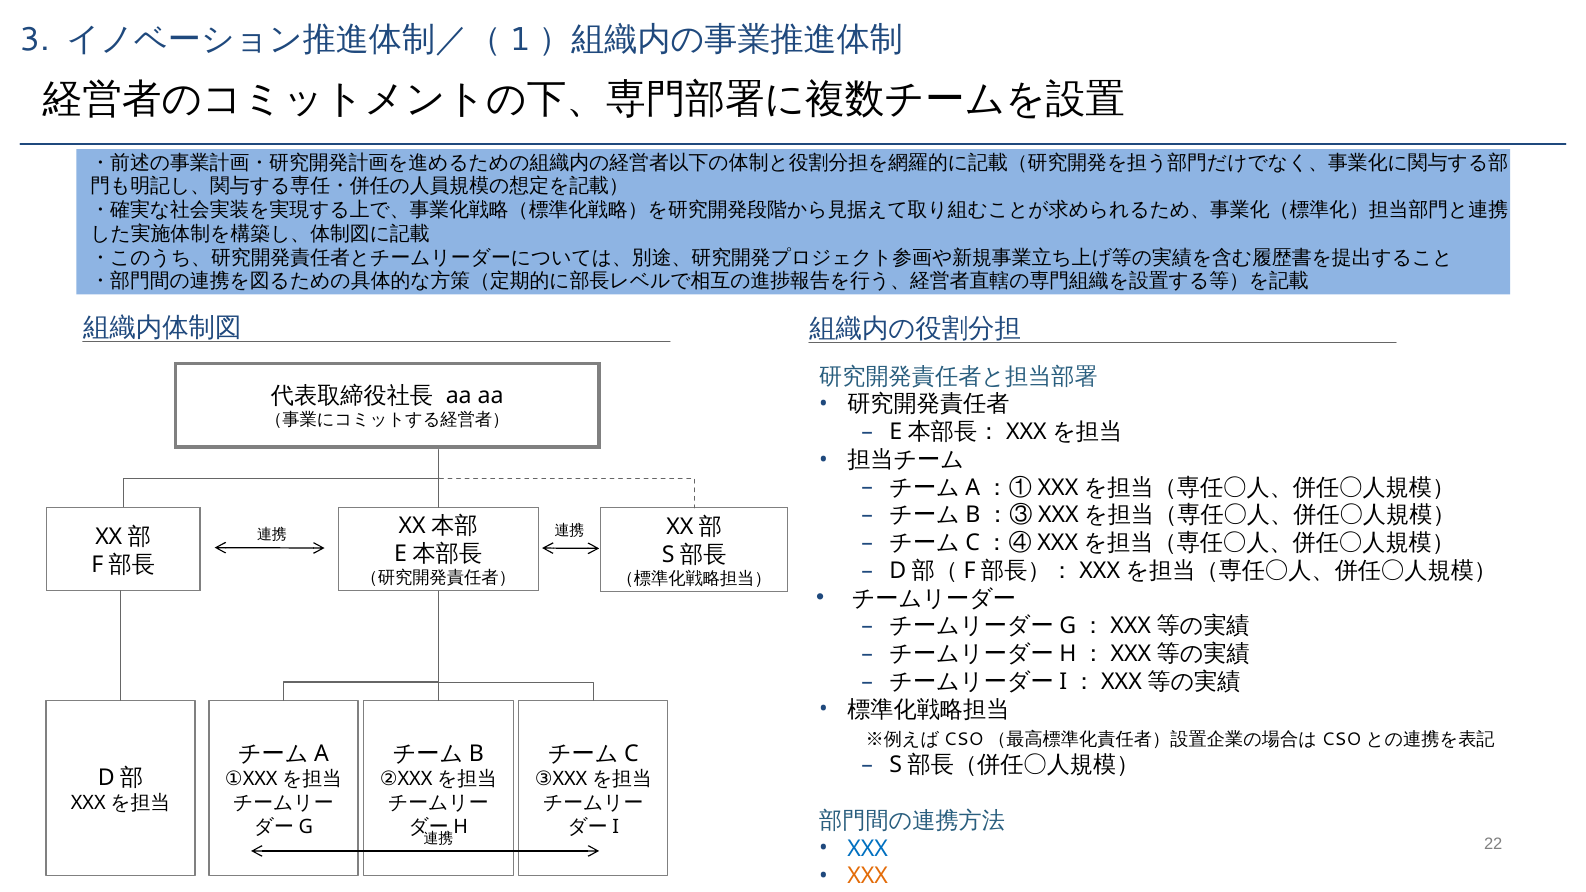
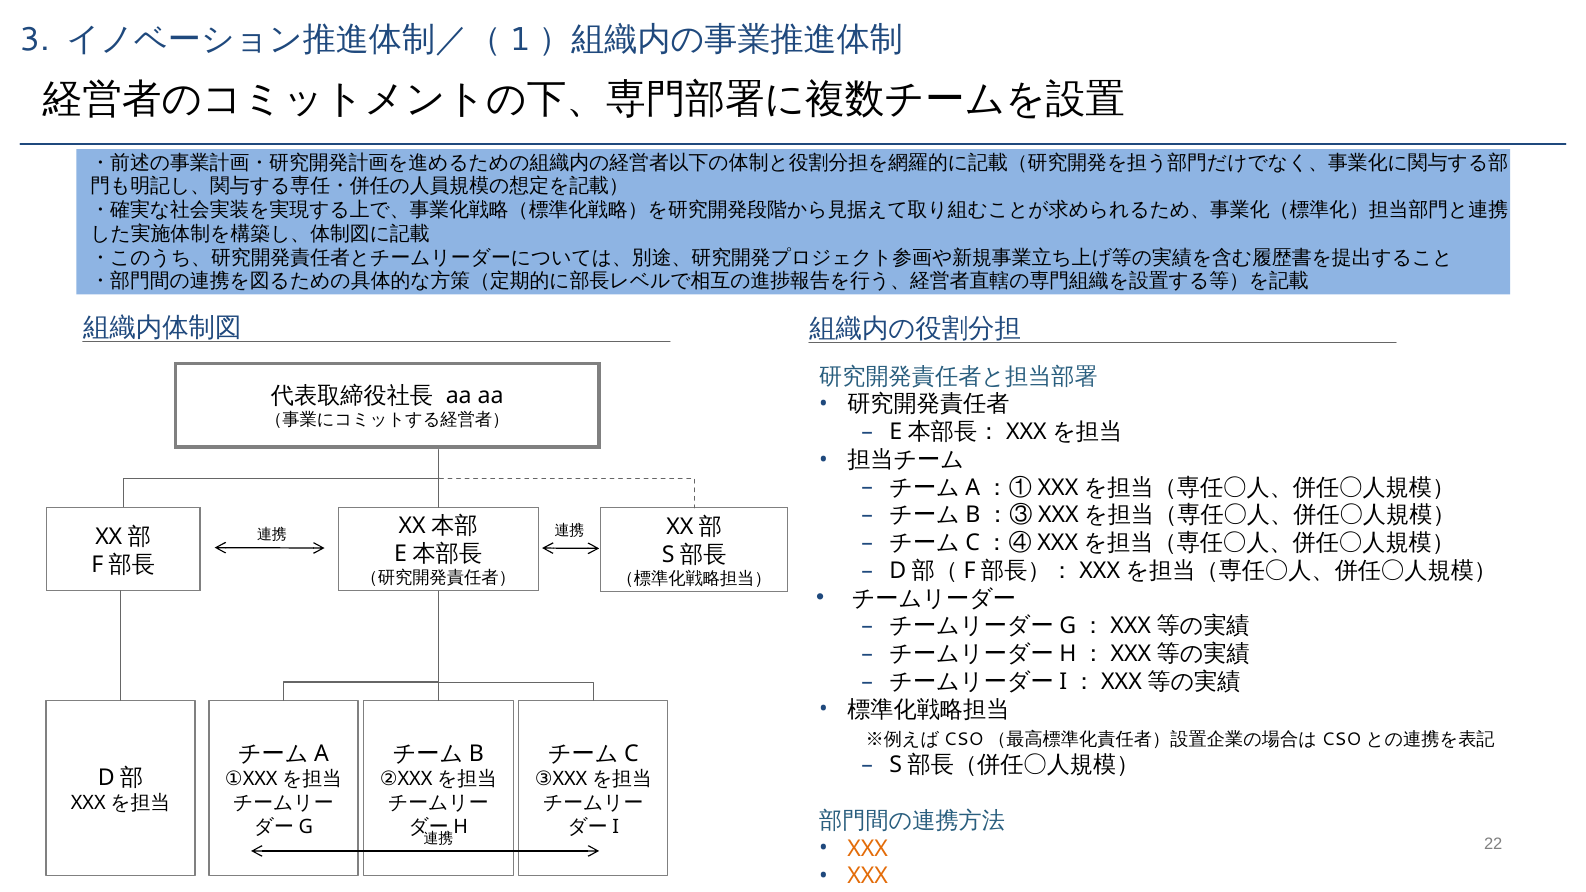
XXX at (868, 849) colour: blue -> orange
